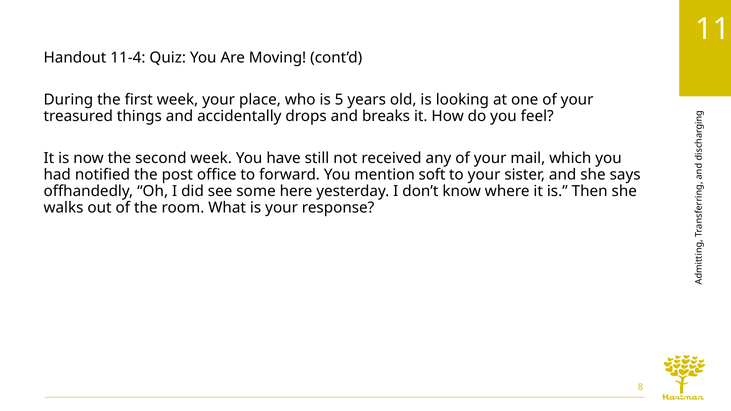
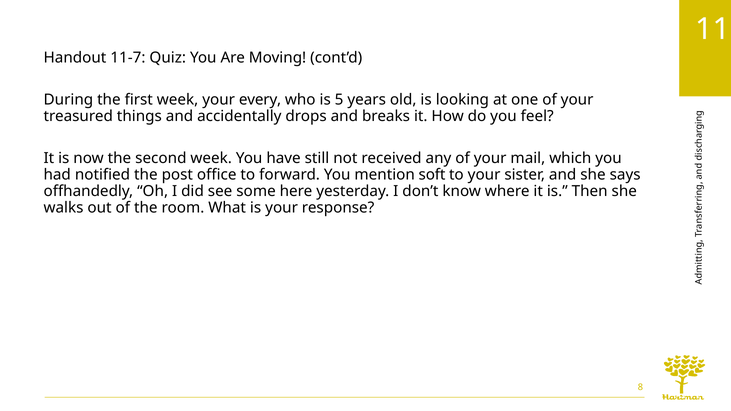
11-4: 11-4 -> 11-7
place: place -> every
